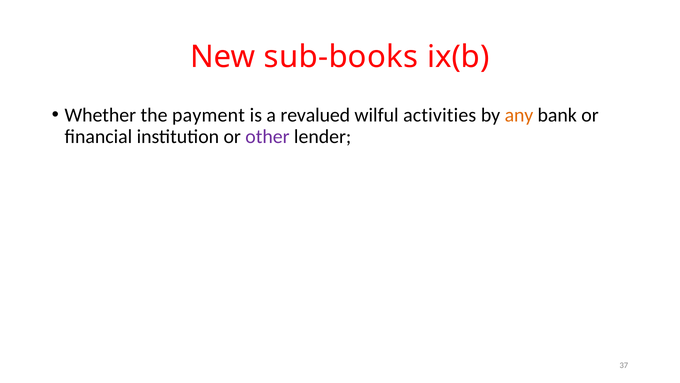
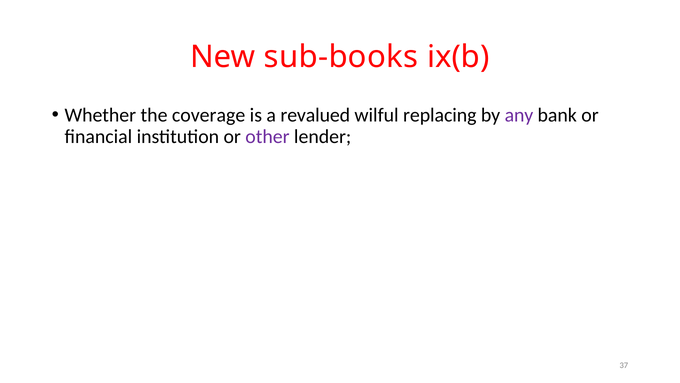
payment: payment -> coverage
activities: activities -> replacing
any colour: orange -> purple
